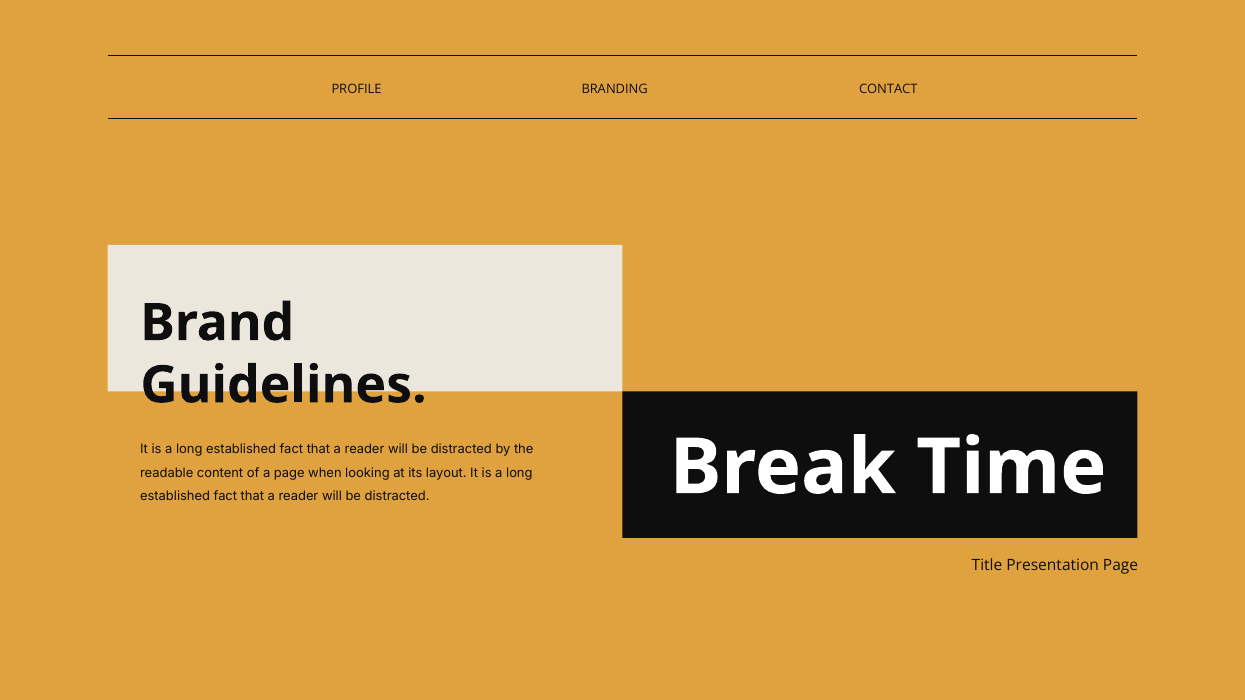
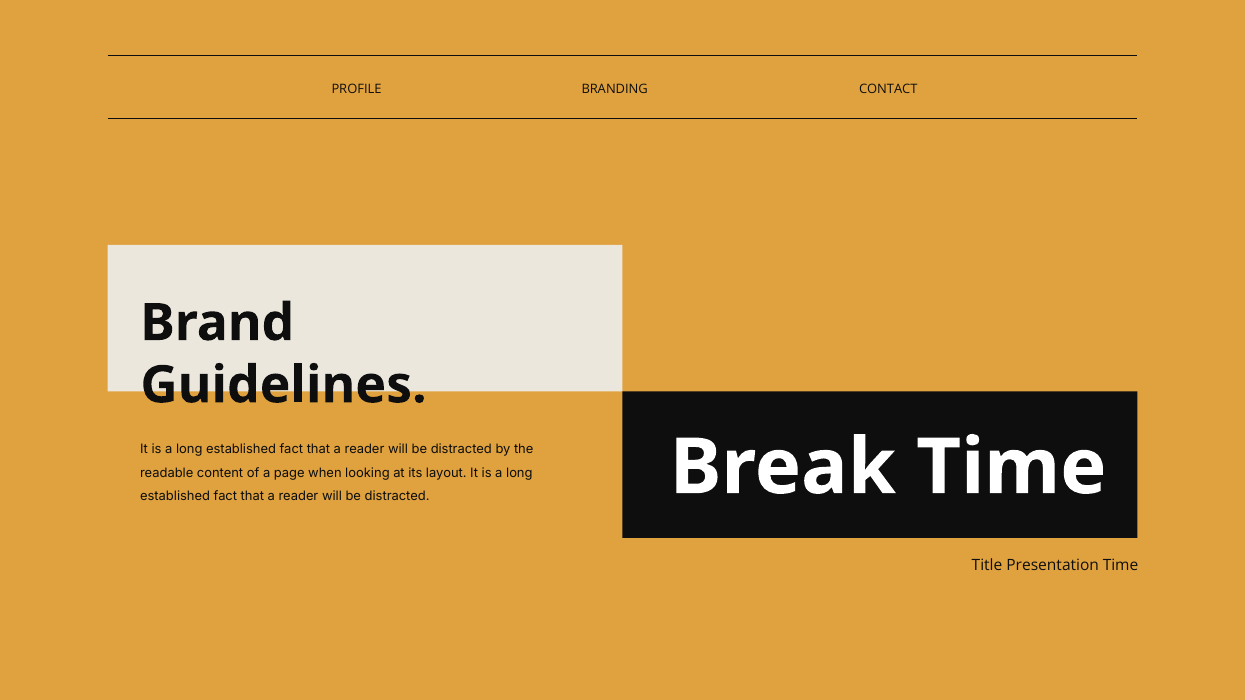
Presentation Page: Page -> Time
